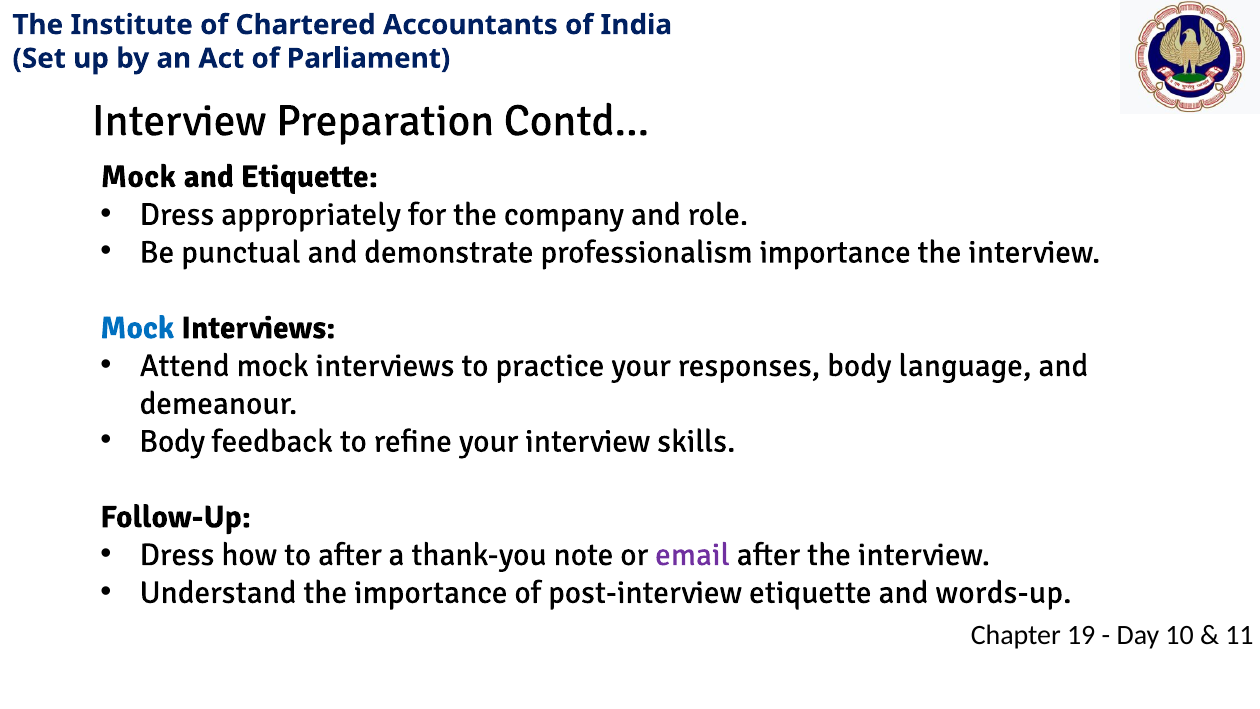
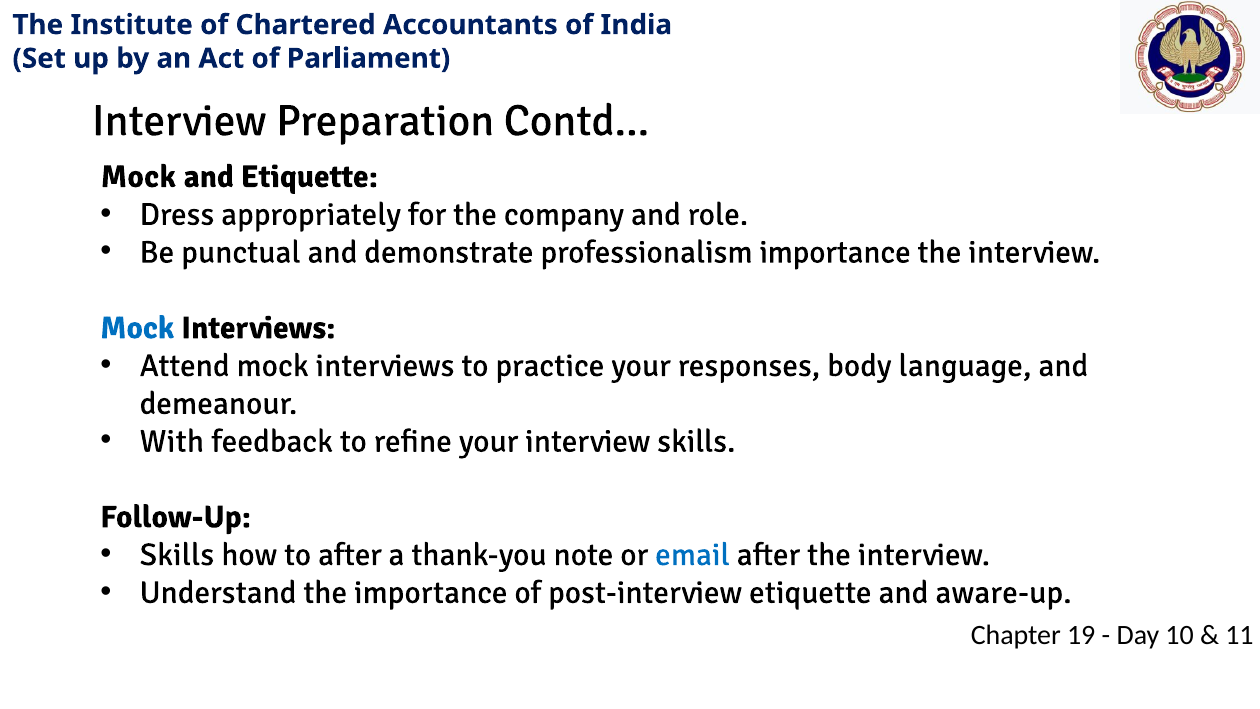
Body at (172, 441): Body -> With
Dress at (177, 555): Dress -> Skills
email colour: purple -> blue
words-up: words-up -> aware-up
